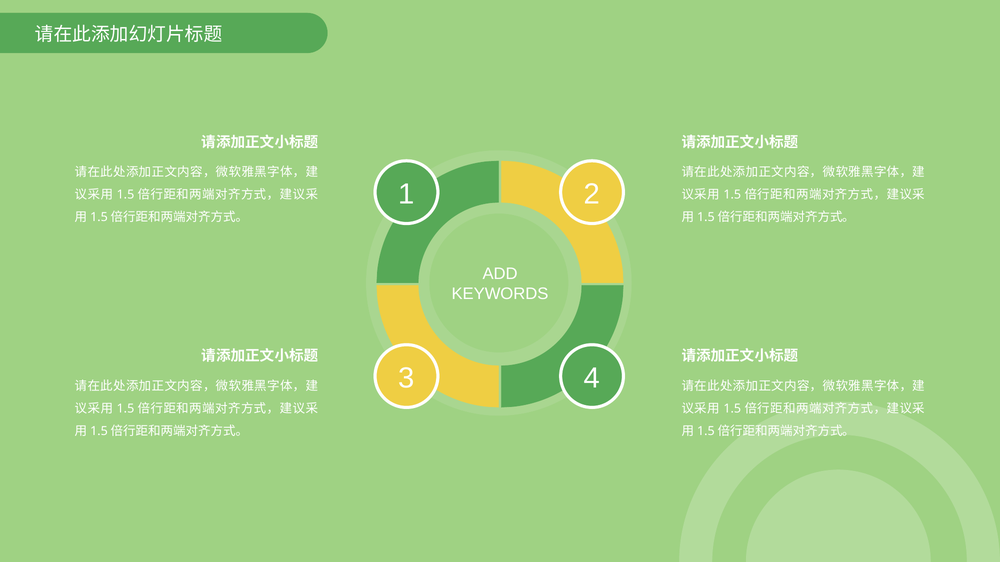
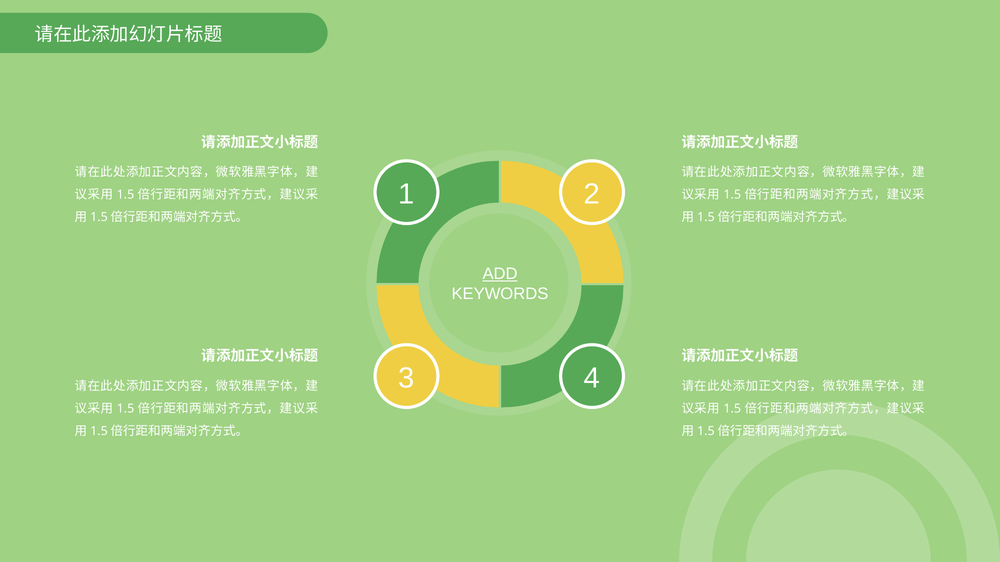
ADD underline: none -> present
